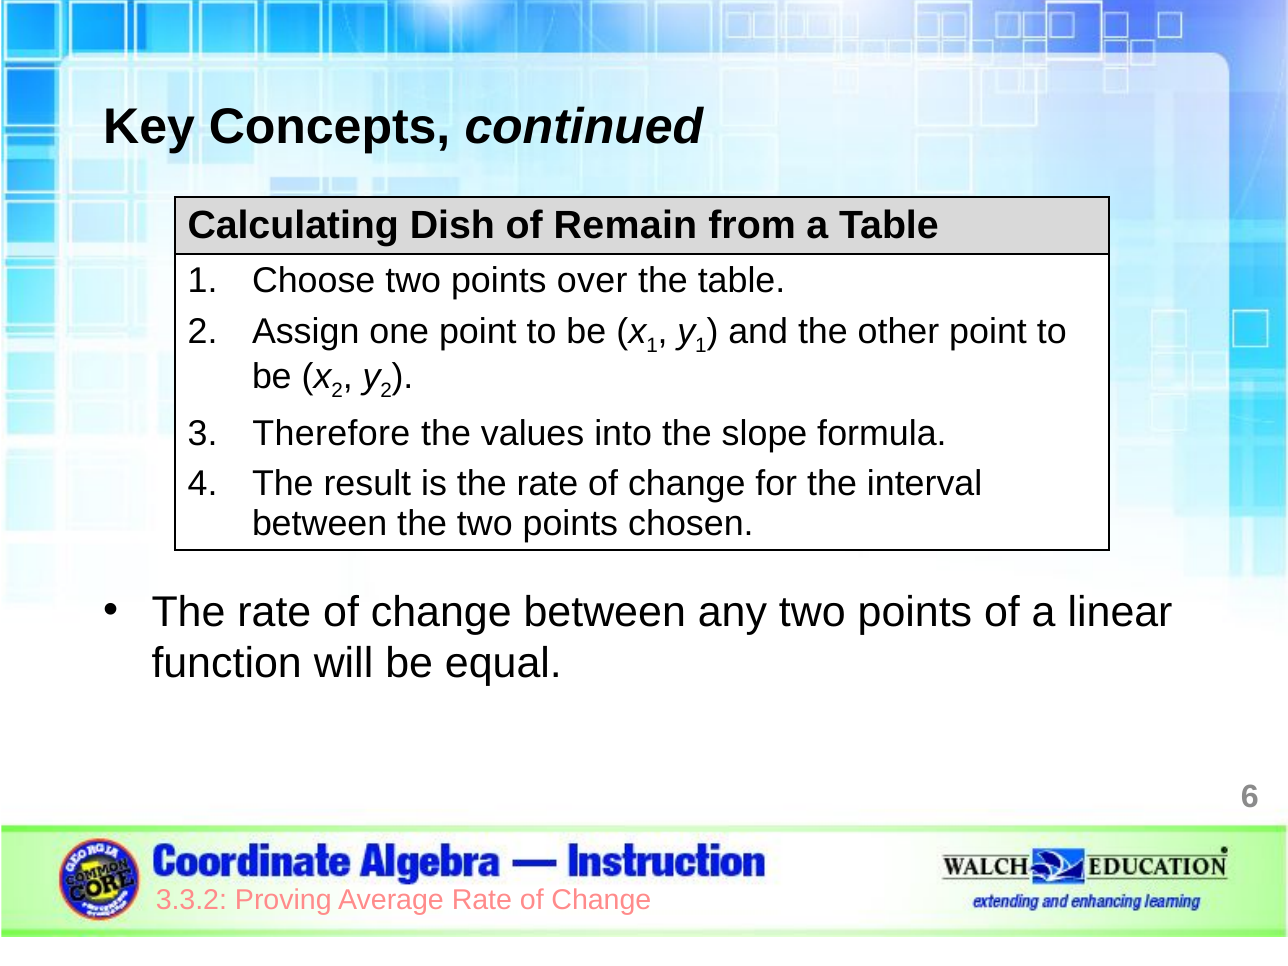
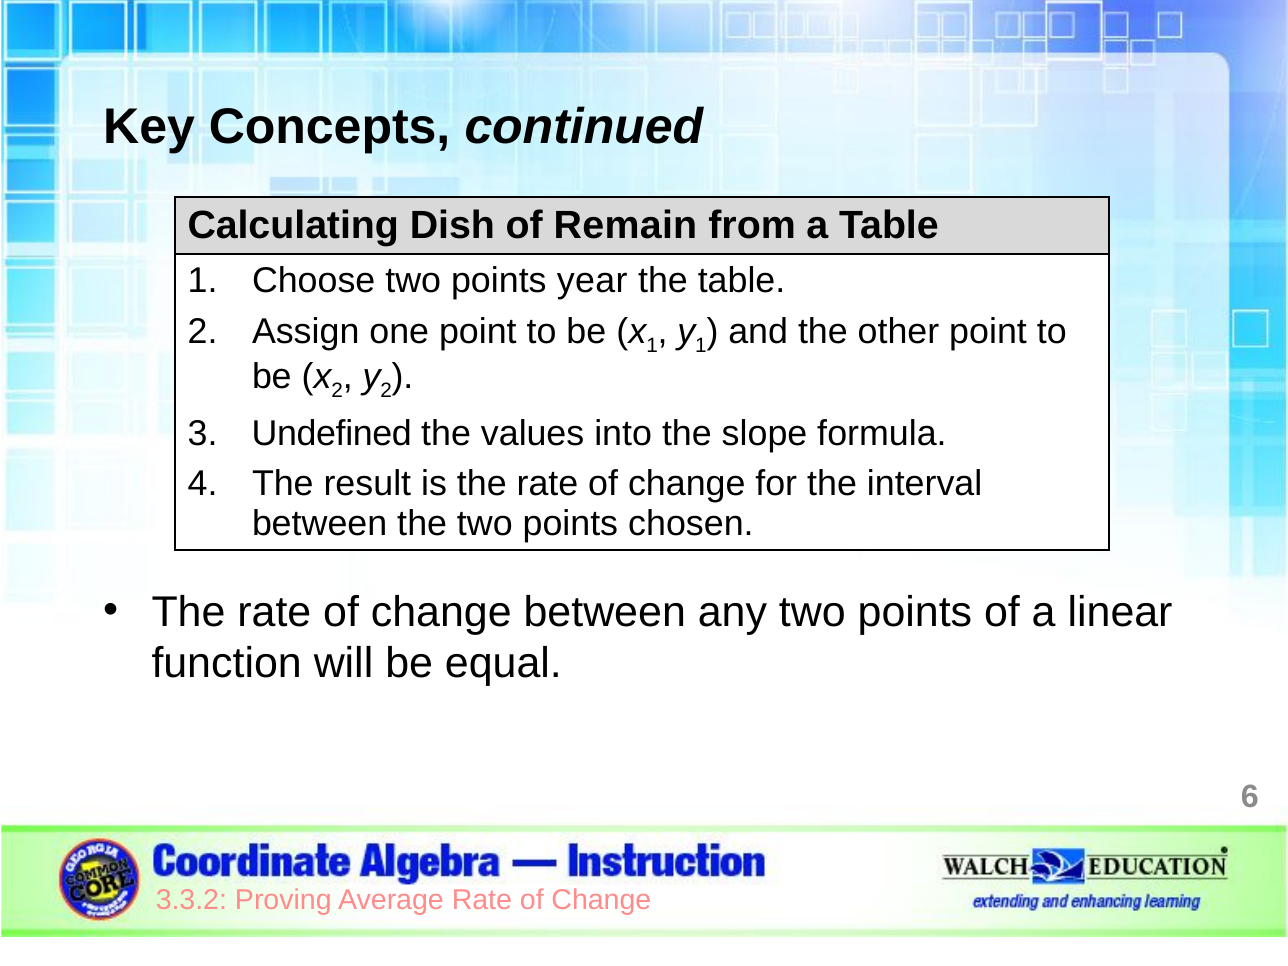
over: over -> year
Therefore: Therefore -> Undefined
